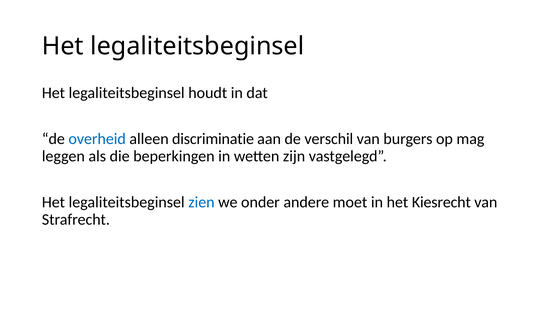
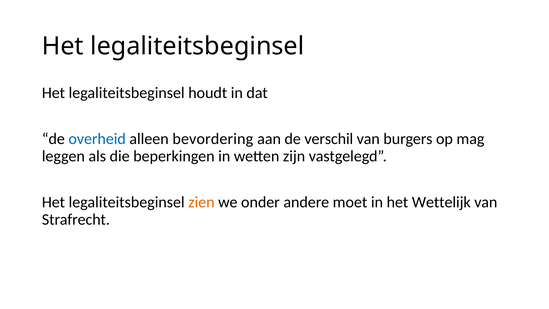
discriminatie: discriminatie -> bevordering
zien colour: blue -> orange
Kiesrecht: Kiesrecht -> Wettelijk
